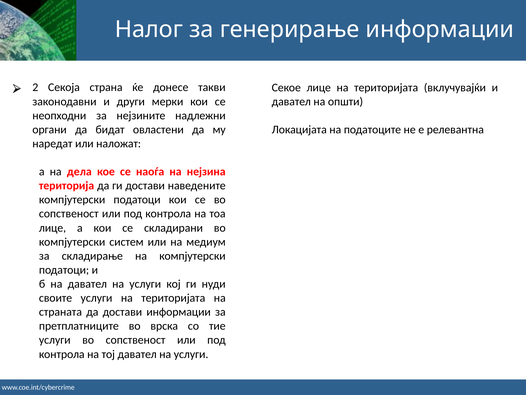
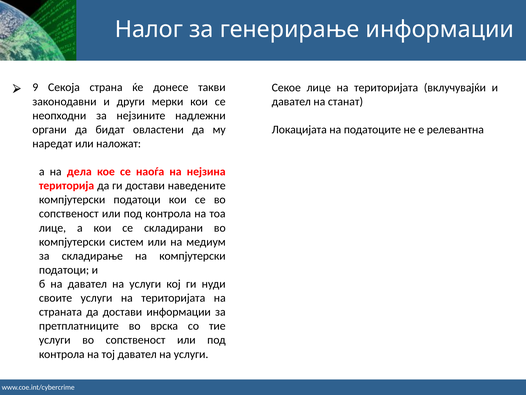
2: 2 -> 9
општи: општи -> станат
